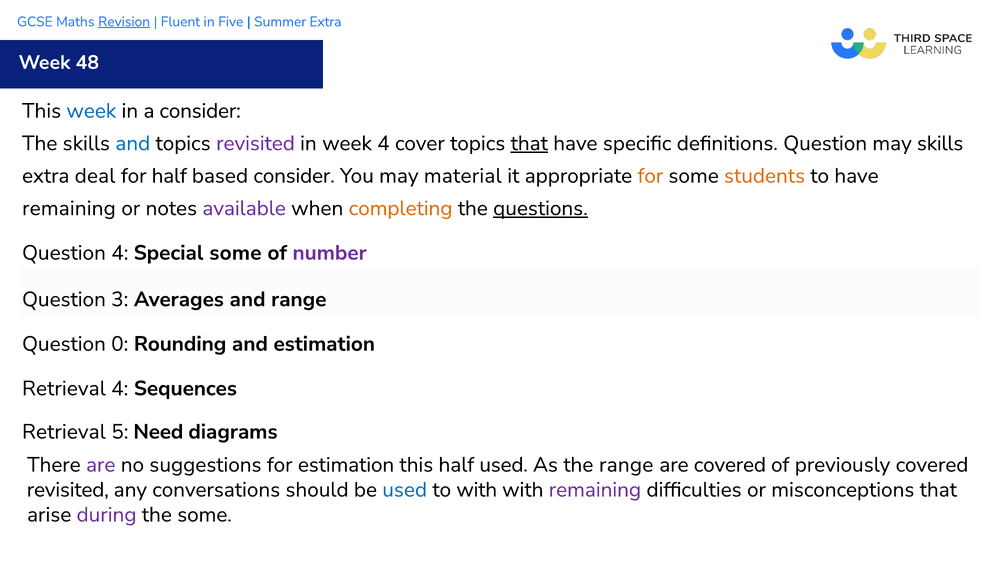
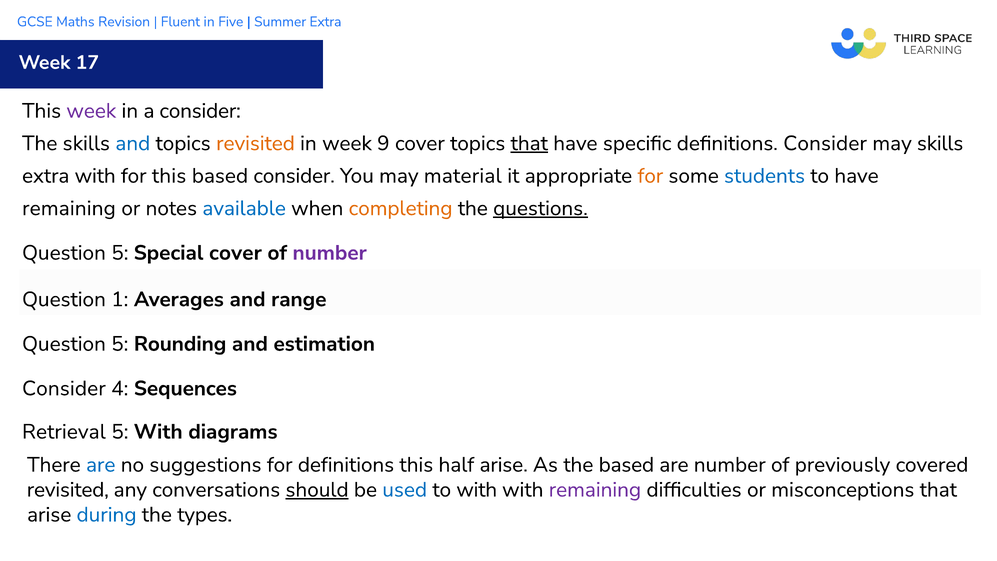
Revision underline: present -> none
48: 48 -> 17
week at (91, 111) colour: blue -> purple
revisited at (255, 143) colour: purple -> orange
week 4: 4 -> 9
definitions Question: Question -> Consider
extra deal: deal -> with
for half: half -> this
students colour: orange -> blue
available colour: purple -> blue
4 at (120, 253): 4 -> 5
Special some: some -> cover
3: 3 -> 1
0 at (120, 344): 0 -> 5
Retrieval at (64, 388): Retrieval -> Consider
5 Need: Need -> With
are at (101, 465) colour: purple -> blue
for estimation: estimation -> definitions
half used: used -> arise
the range: range -> based
are covered: covered -> number
should underline: none -> present
during colour: purple -> blue
the some: some -> types
